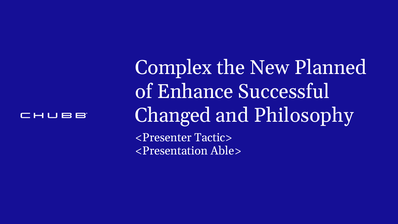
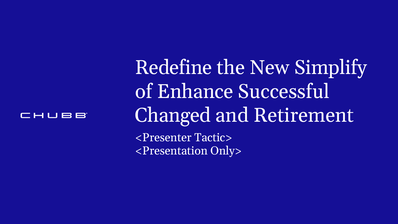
Complex: Complex -> Redefine
Planned: Planned -> Simplify
Philosophy: Philosophy -> Retirement
Able>: Able> -> Only>
